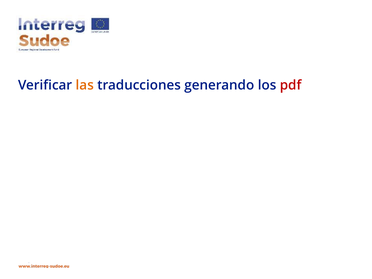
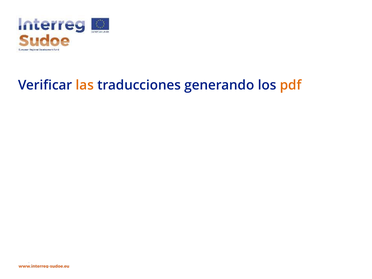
pdf colour: red -> orange
